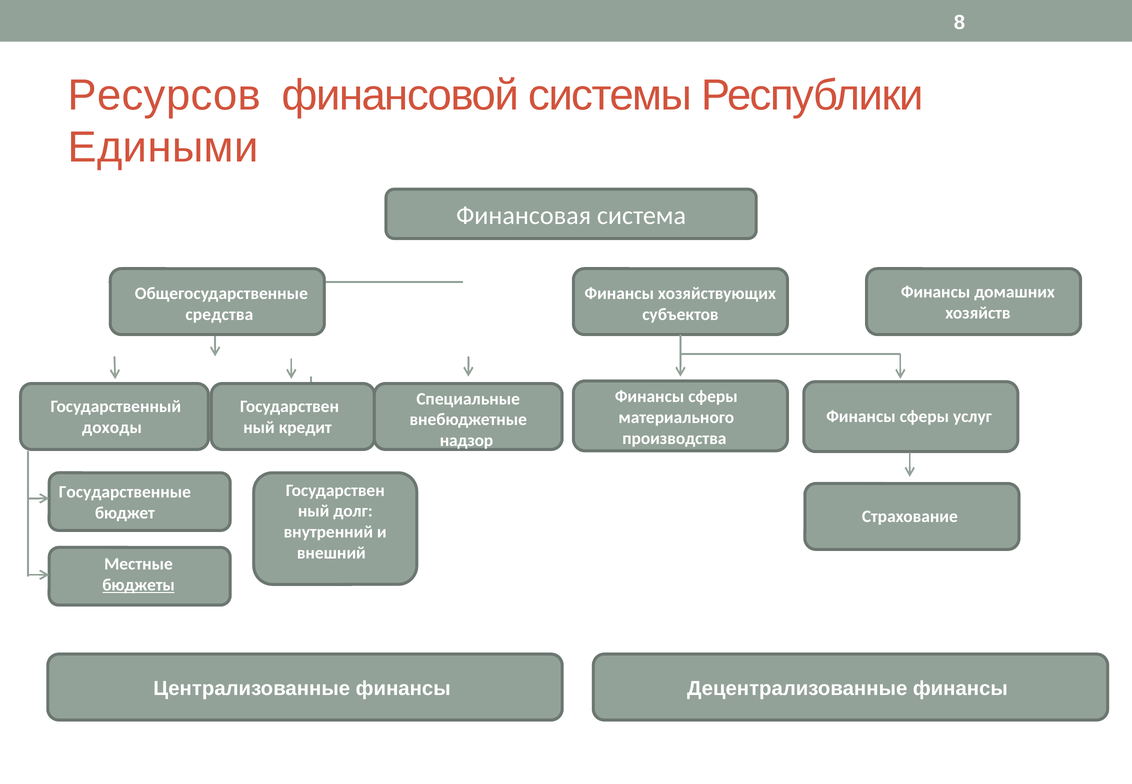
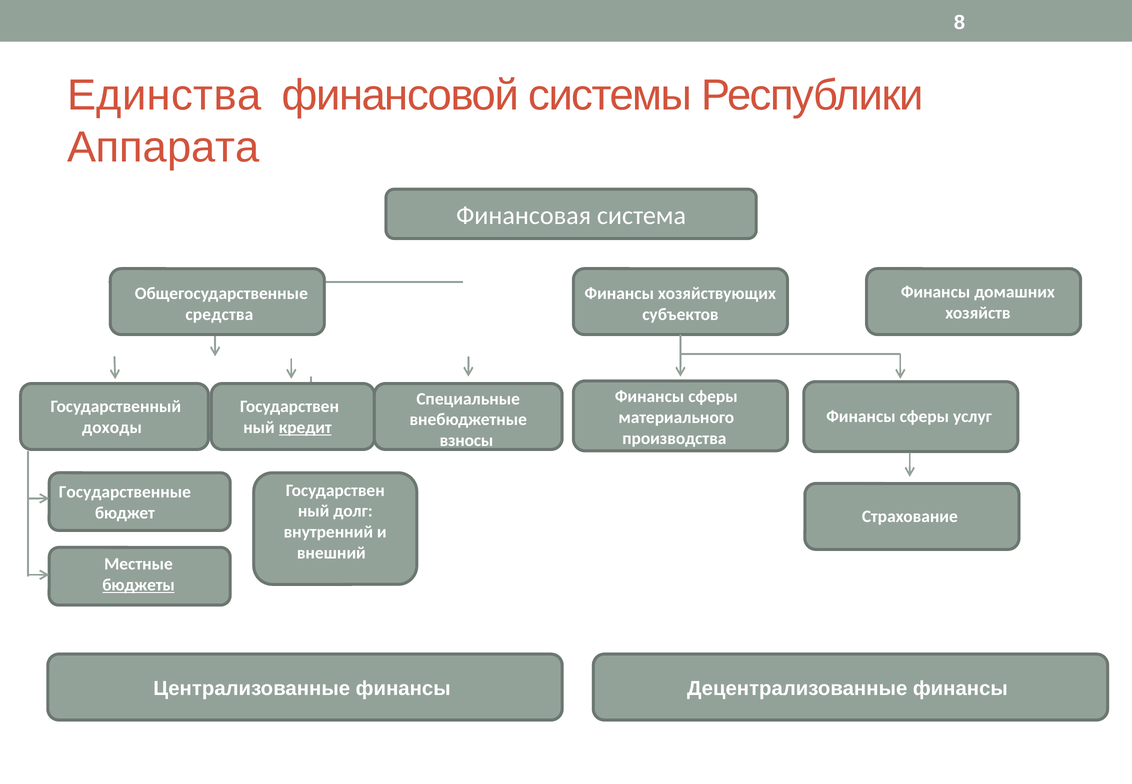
Ресурсов: Ресурсов -> Единства
Едиными: Едиными -> Аппарата
кредит underline: none -> present
надзор: надзор -> взносы
